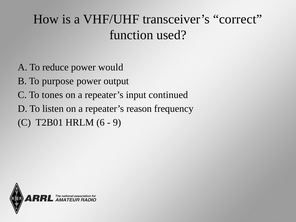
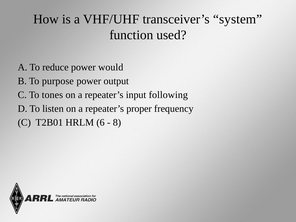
correct: correct -> system
continued: continued -> following
reason: reason -> proper
9: 9 -> 8
